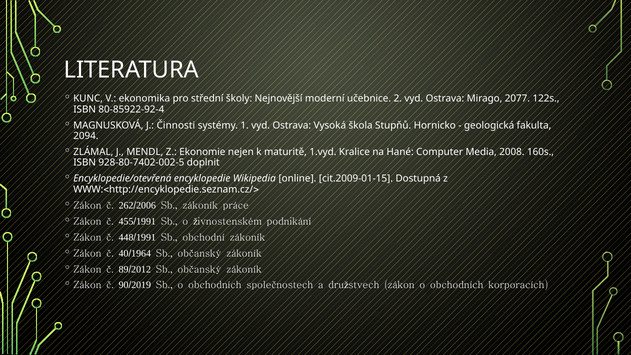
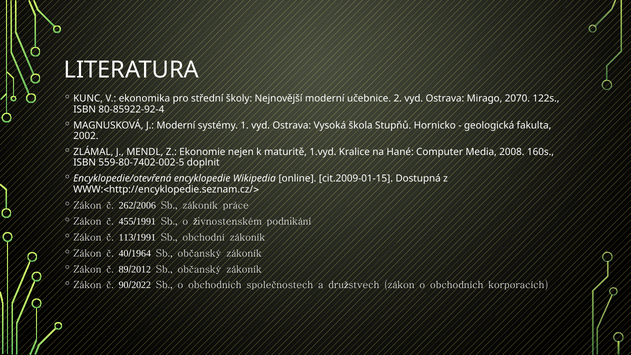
2077: 2077 -> 2070
J Činnosti: Činnosti -> Moderní
2094: 2094 -> 2002
928-80-7402-002-5: 928-80-7402-002-5 -> 559-80-7402-002-5
448/1991: 448/1991 -> 113/1991
90/2019: 90/2019 -> 90/2022
